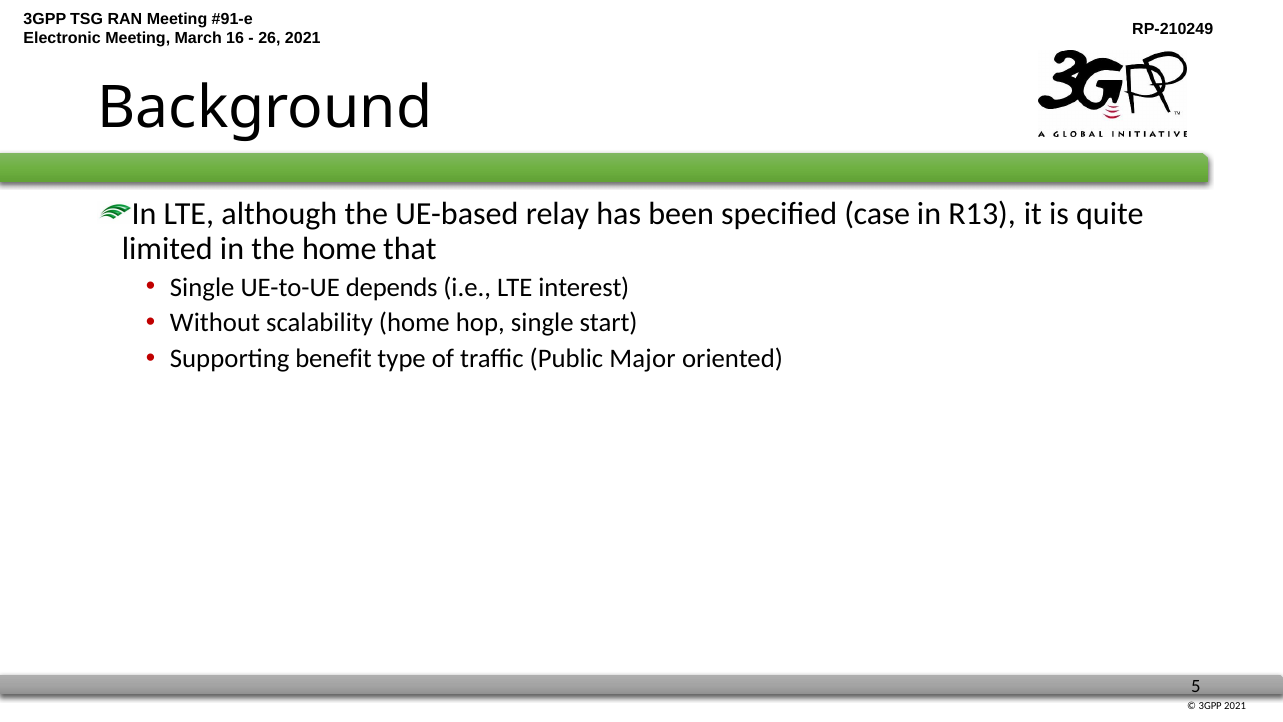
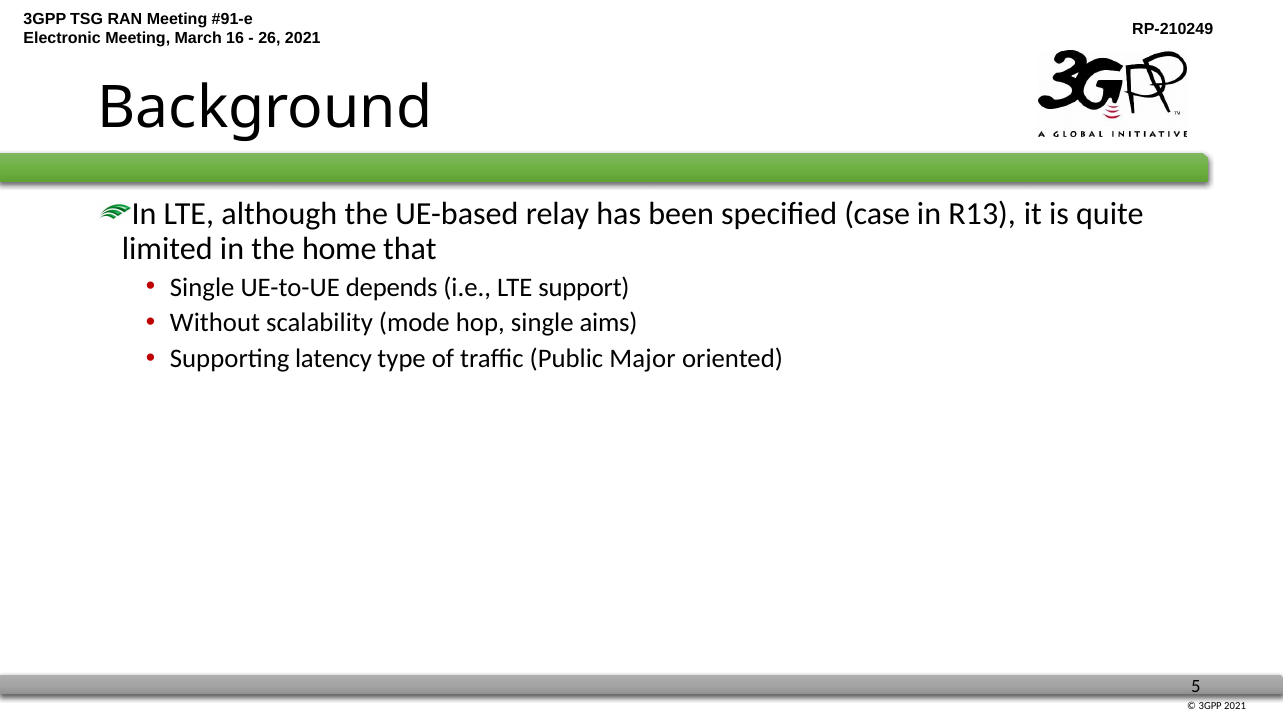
interest: interest -> support
scalability home: home -> mode
start: start -> aims
benefit: benefit -> latency
